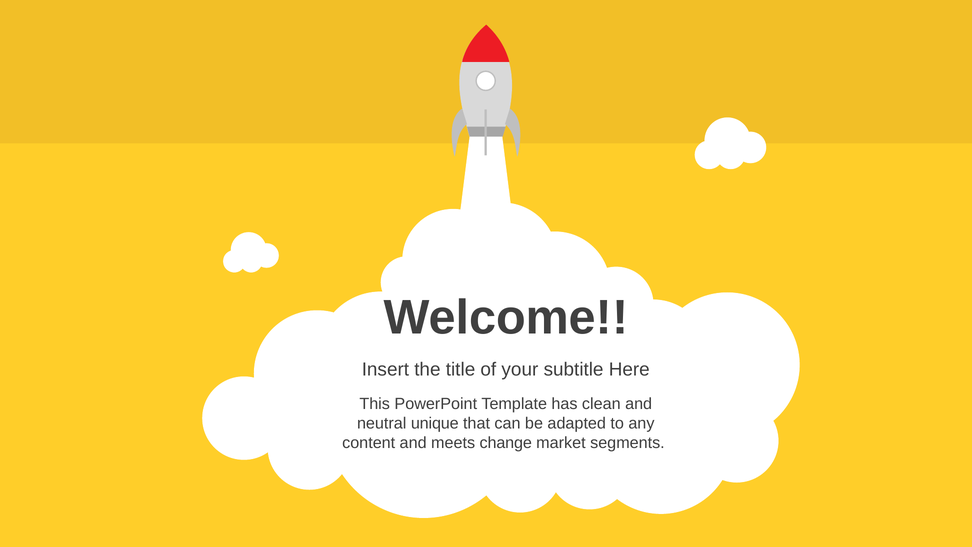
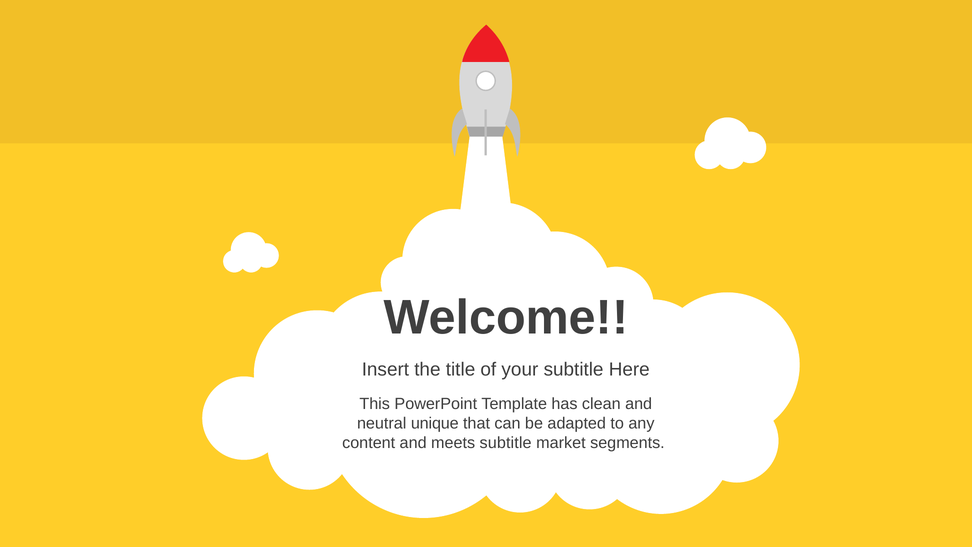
meets change: change -> subtitle
